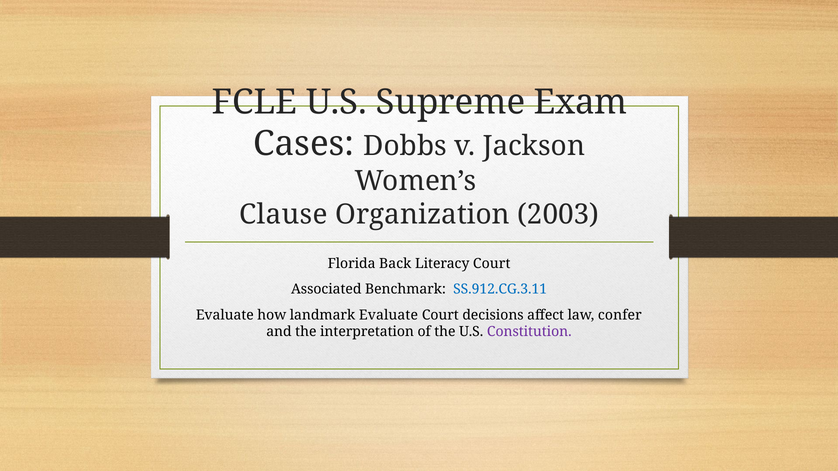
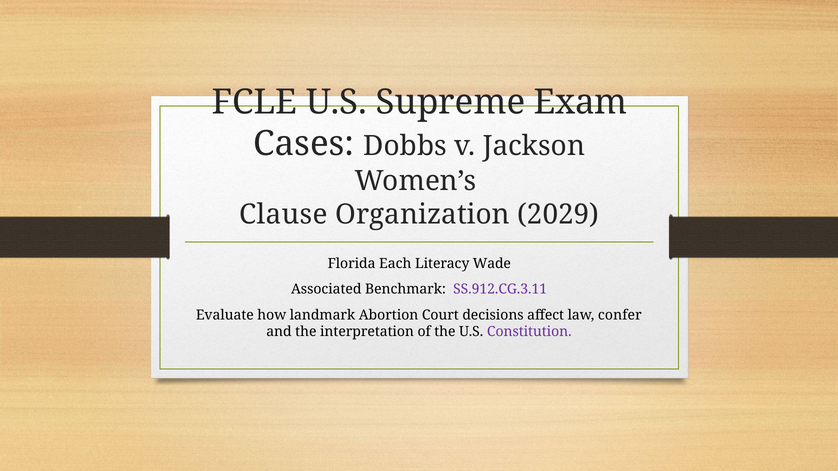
2003: 2003 -> 2029
Back: Back -> Each
Literacy Court: Court -> Wade
SS.912.CG.3.11 colour: blue -> purple
landmark Evaluate: Evaluate -> Abortion
